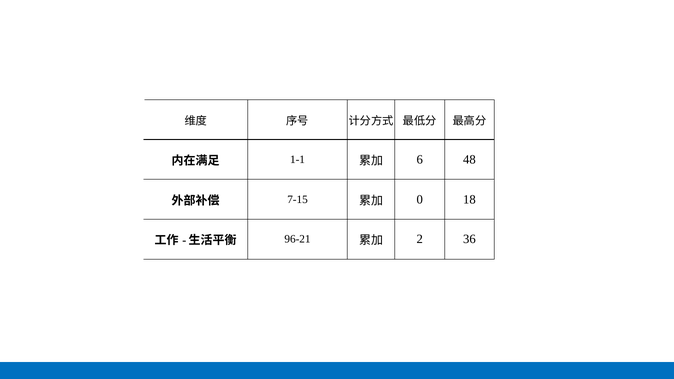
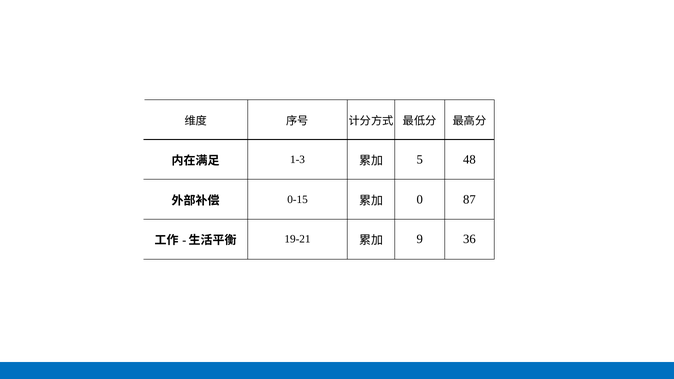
1-1: 1-1 -> 1-3
6: 6 -> 5
7-15: 7-15 -> 0-15
18: 18 -> 87
96-21: 96-21 -> 19-21
2: 2 -> 9
